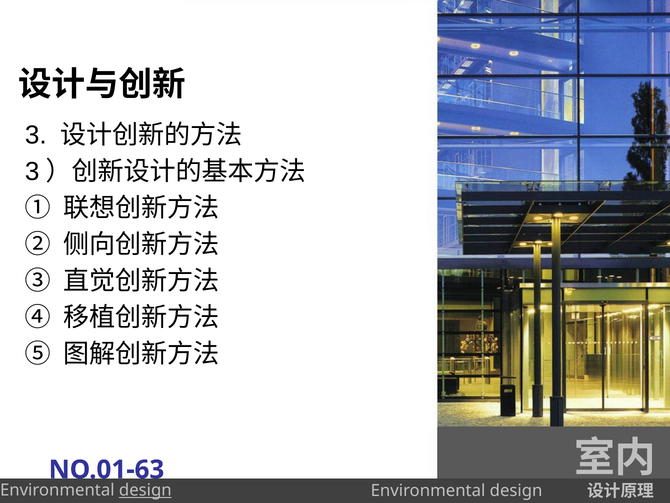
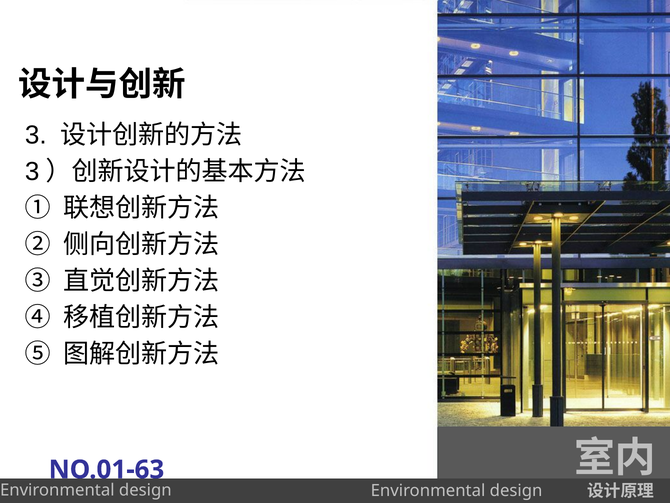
design at (145, 490) underline: present -> none
